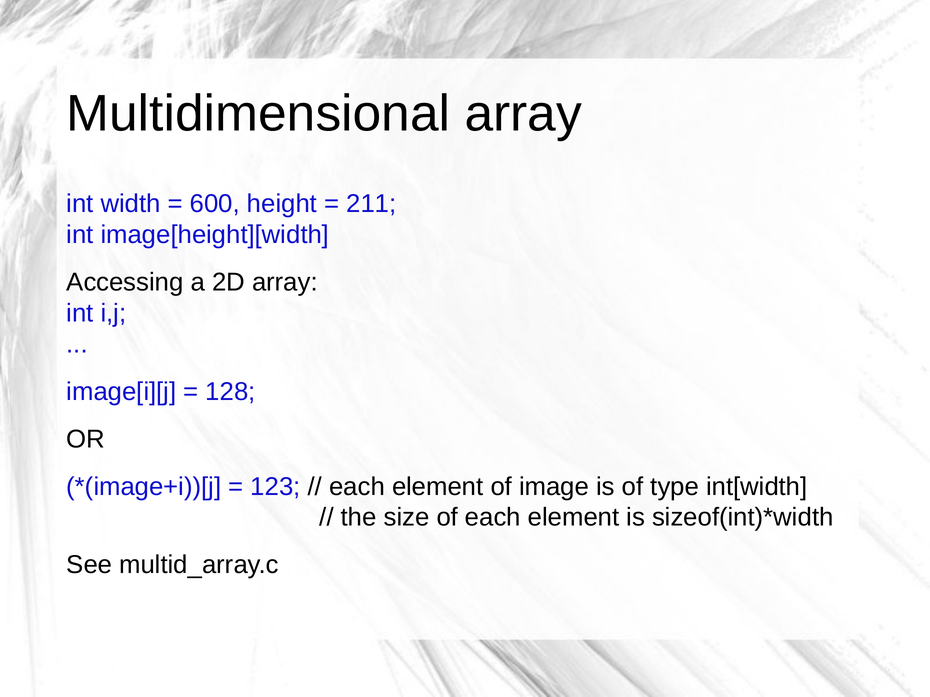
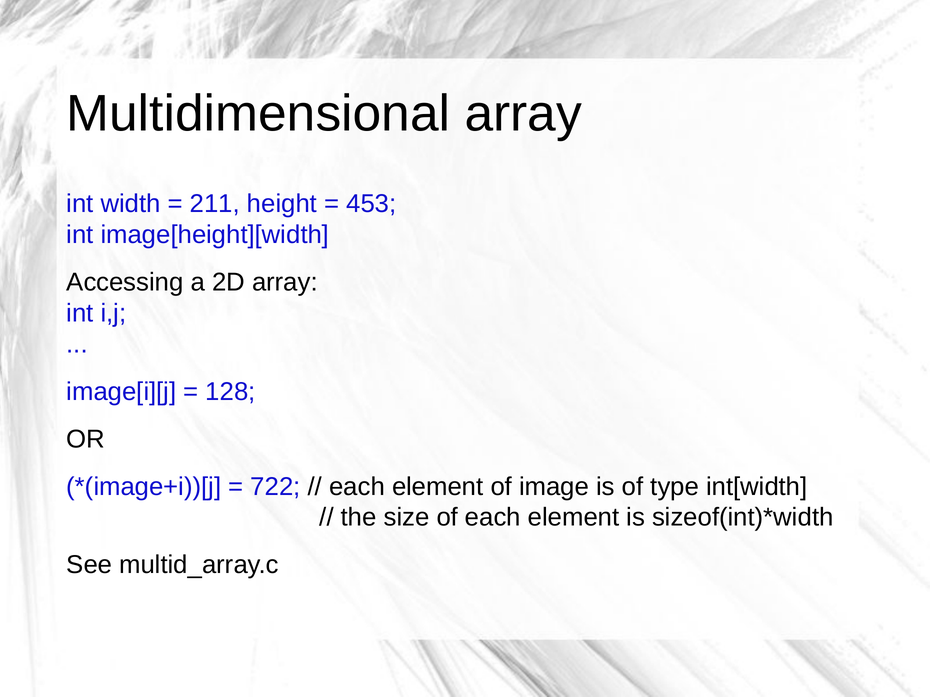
600: 600 -> 211
211: 211 -> 453
123: 123 -> 722
